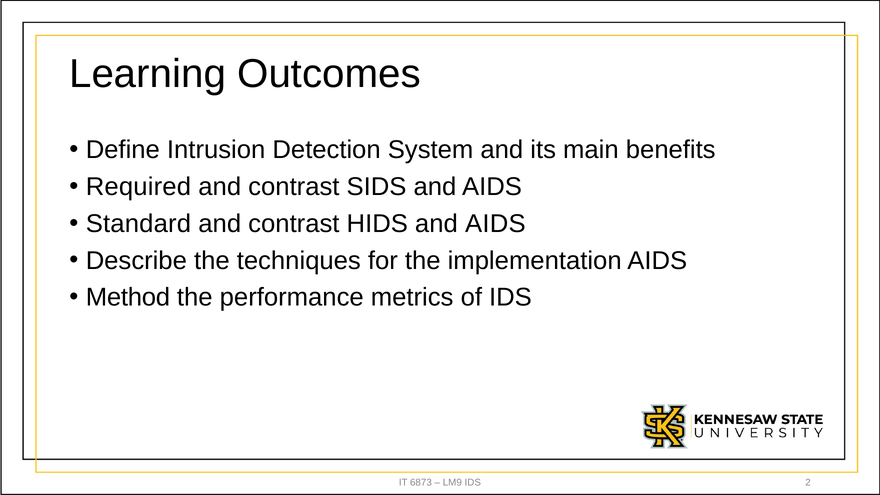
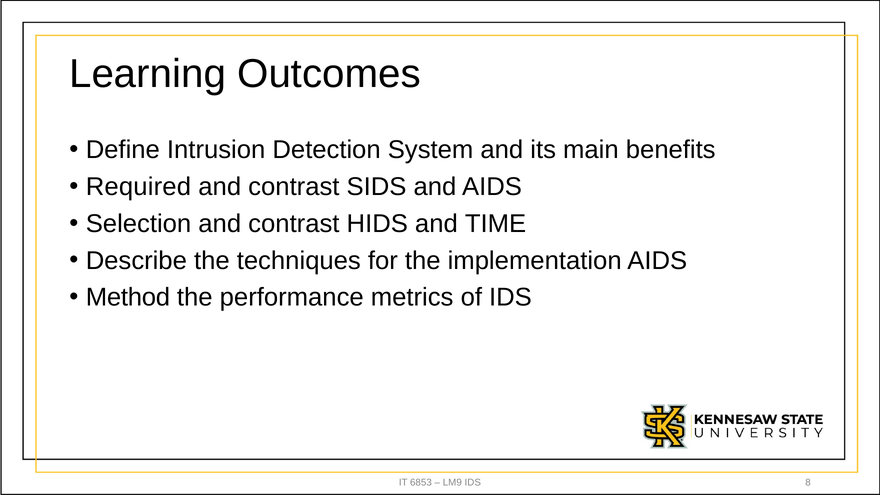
Standard: Standard -> Selection
HIDS and AIDS: AIDS -> TIME
6873: 6873 -> 6853
2: 2 -> 8
